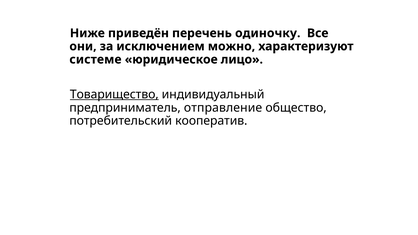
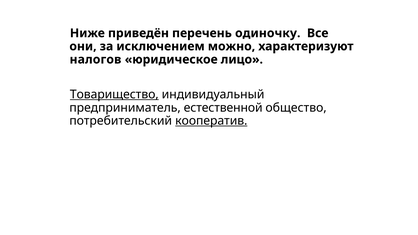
системе: системе -> налогов
отправление: отправление -> естественной
кооператив underline: none -> present
